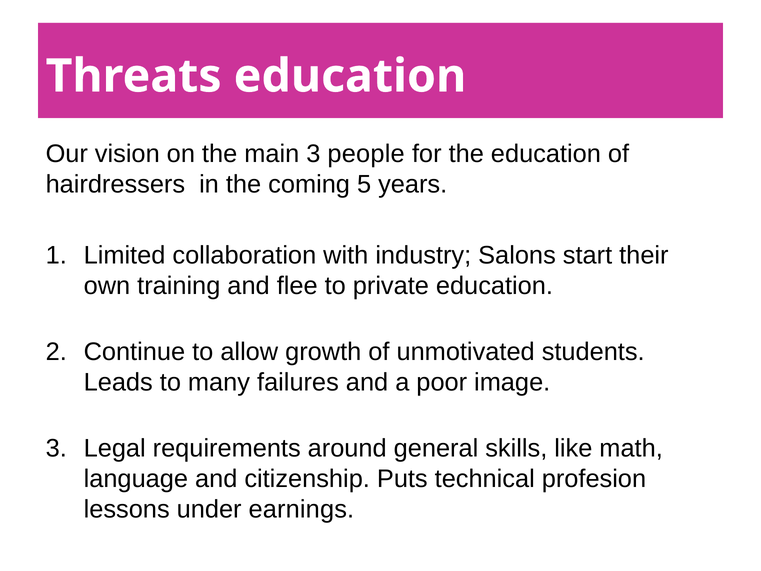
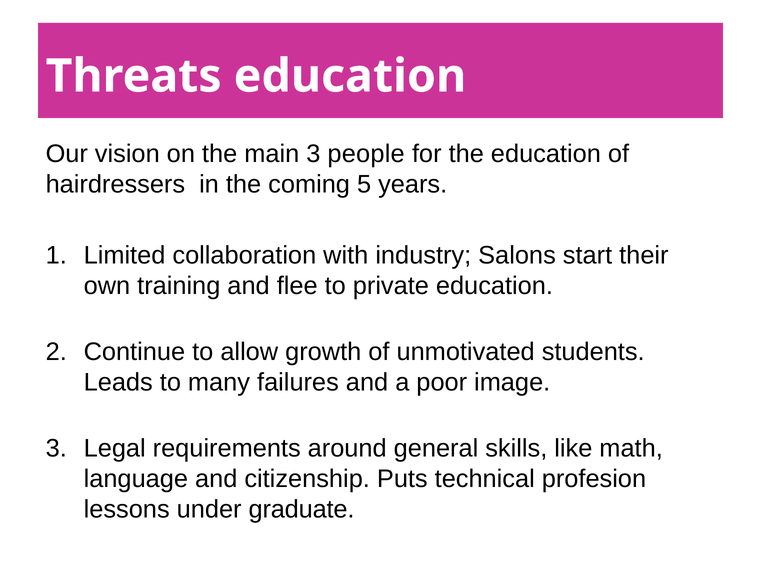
earnings: earnings -> graduate
